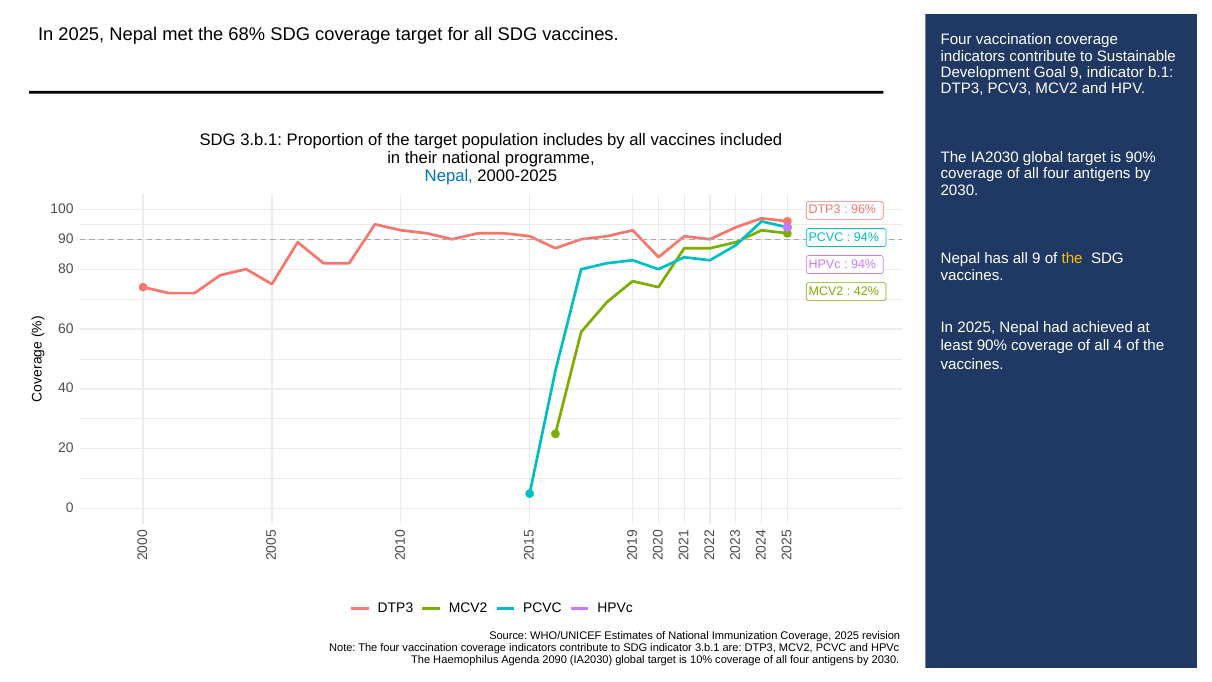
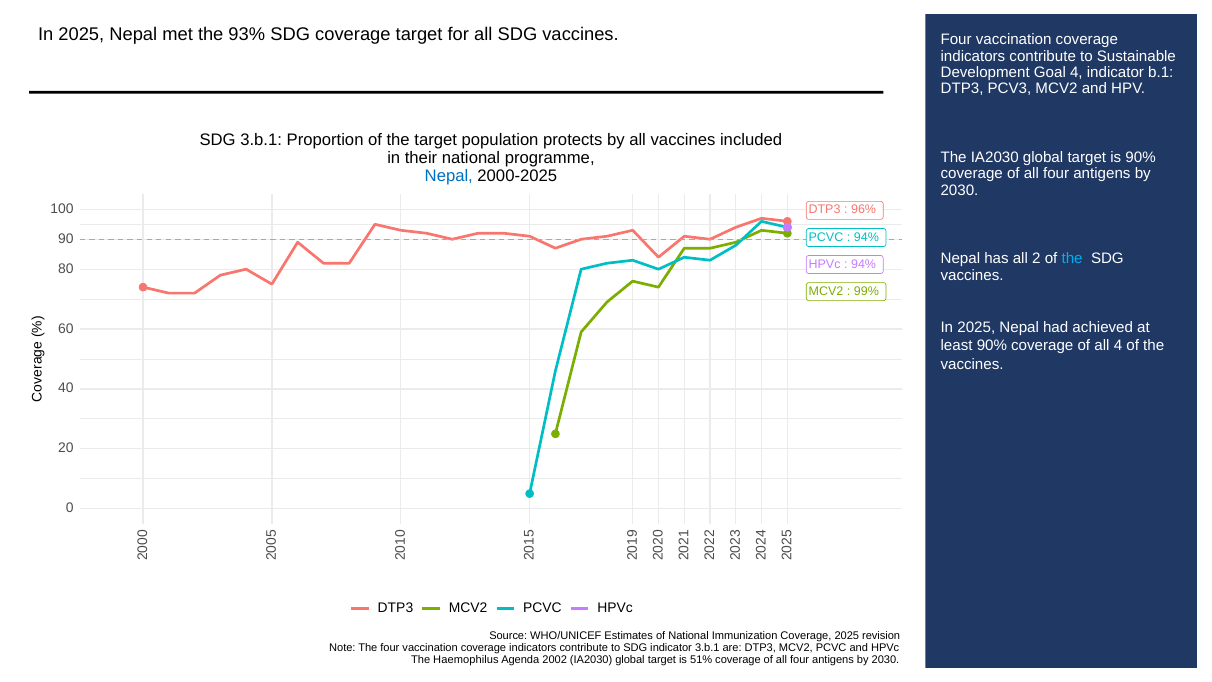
68%: 68% -> 93%
Goal 9: 9 -> 4
includes: includes -> protects
all 9: 9 -> 2
the at (1072, 259) colour: yellow -> light blue
42%: 42% -> 99%
2090: 2090 -> 2002
10%: 10% -> 51%
